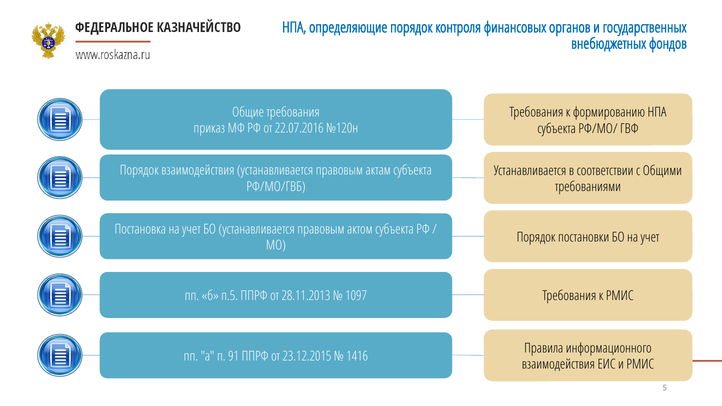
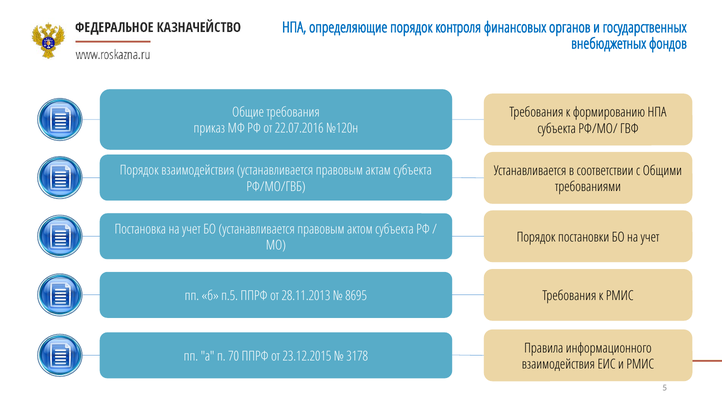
1097: 1097 -> 8695
91: 91 -> 70
1416: 1416 -> 3178
